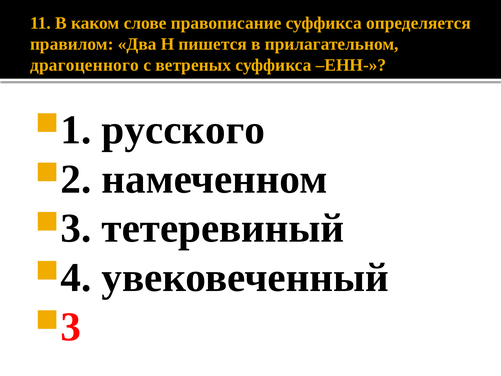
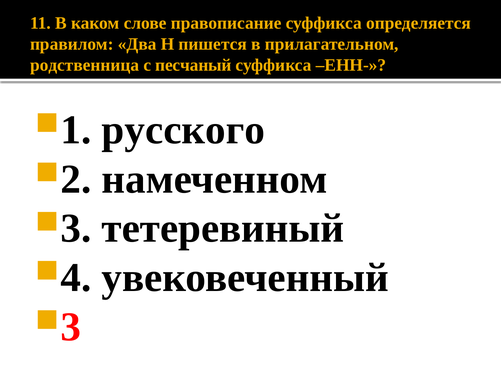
драгоценного: драгоценного -> родственница
ветреных: ветреных -> песчаный
